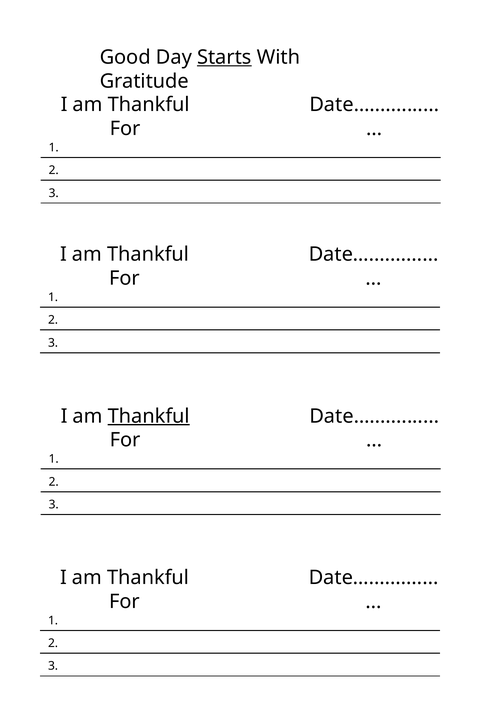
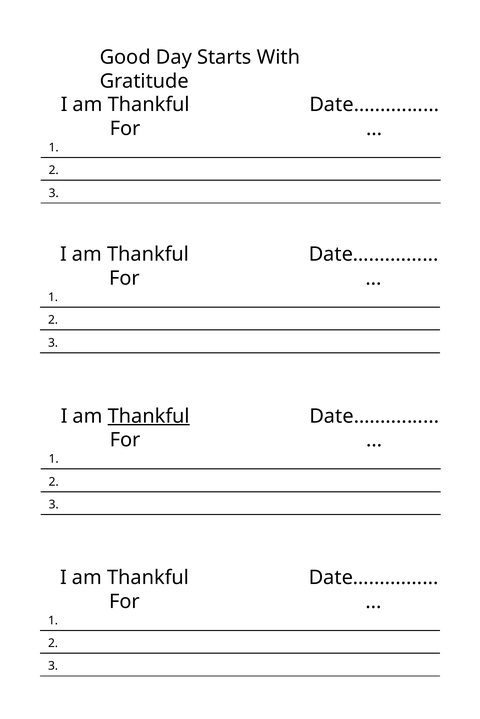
Starts underline: present -> none
